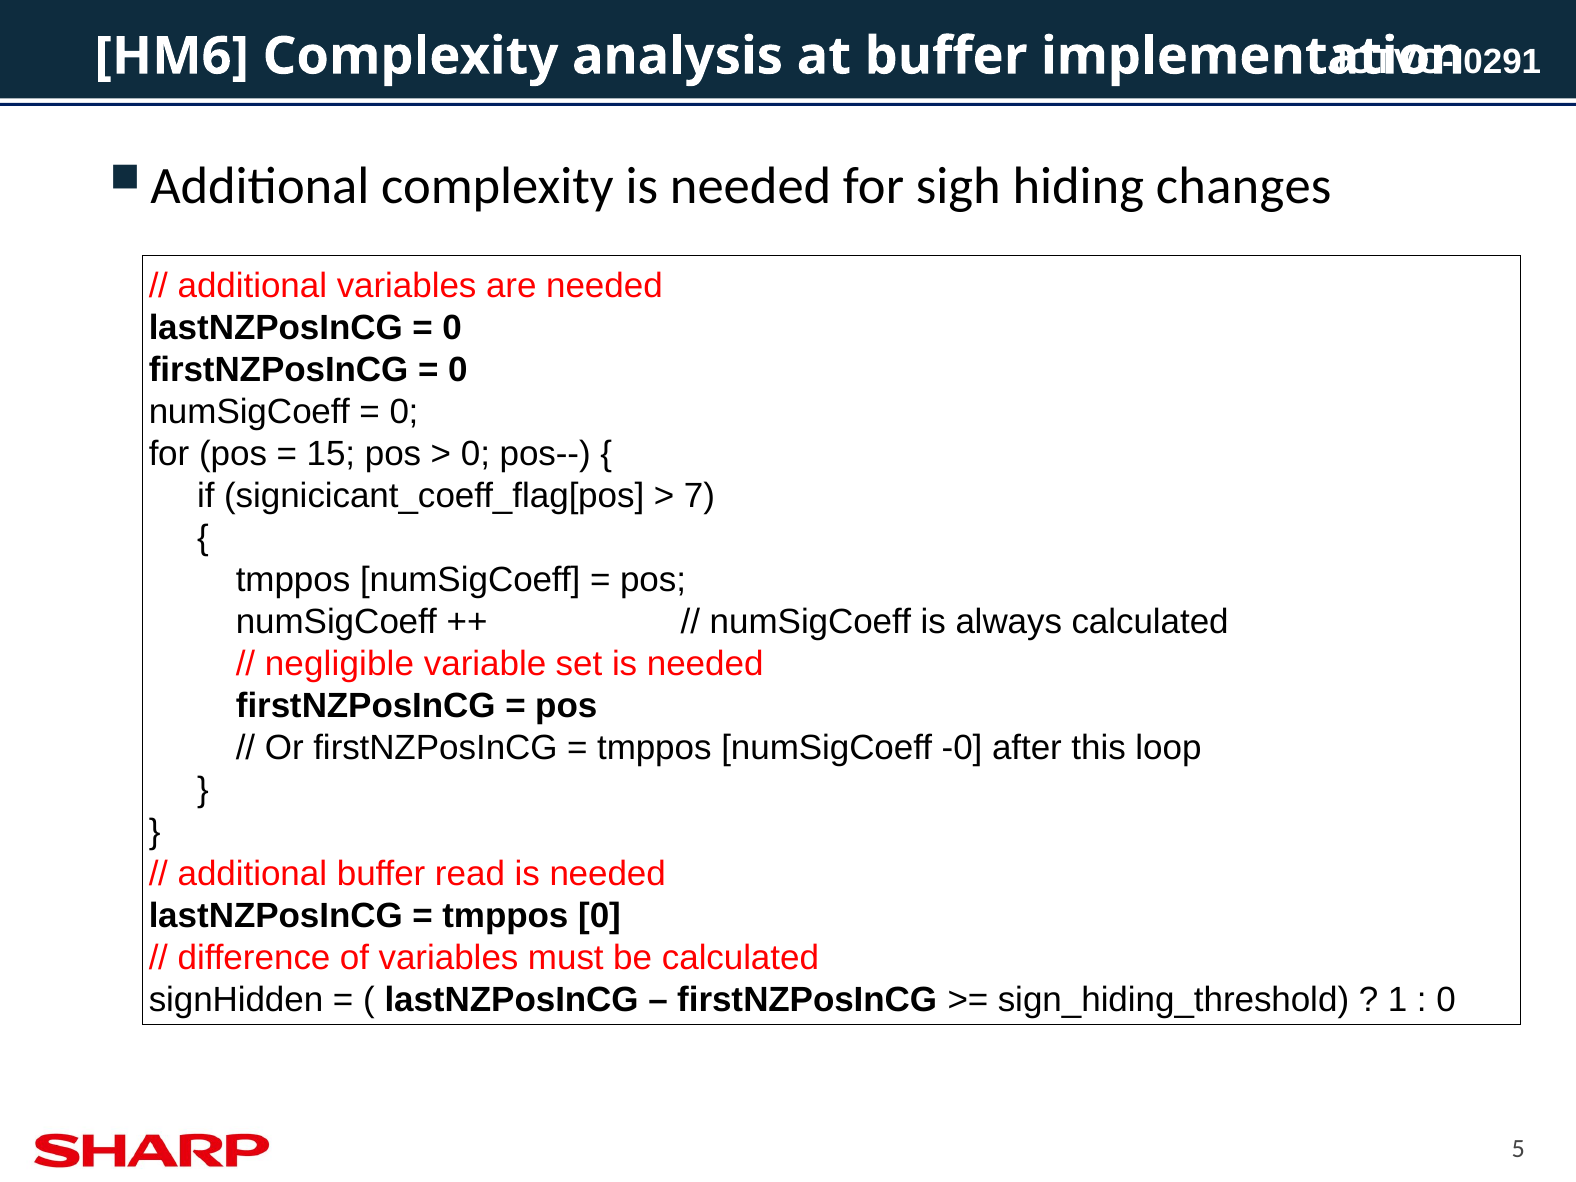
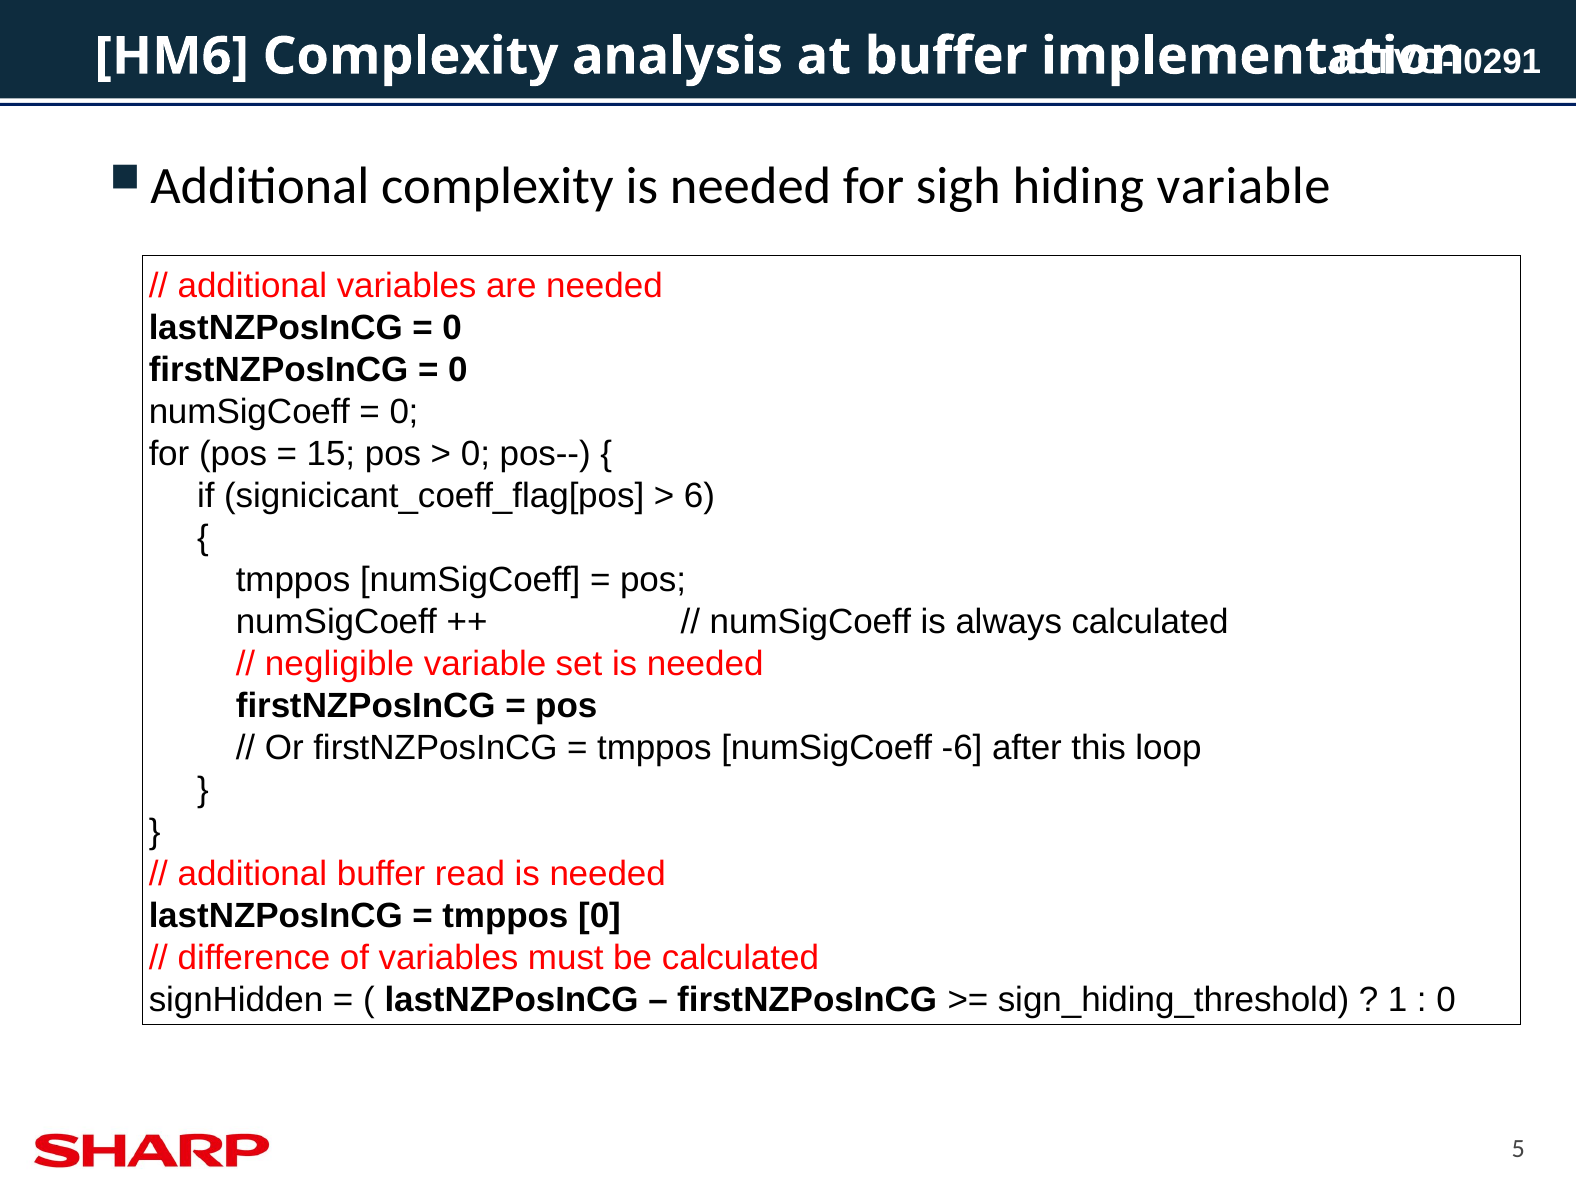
hiding changes: changes -> variable
7: 7 -> 6
-0: -0 -> -6
